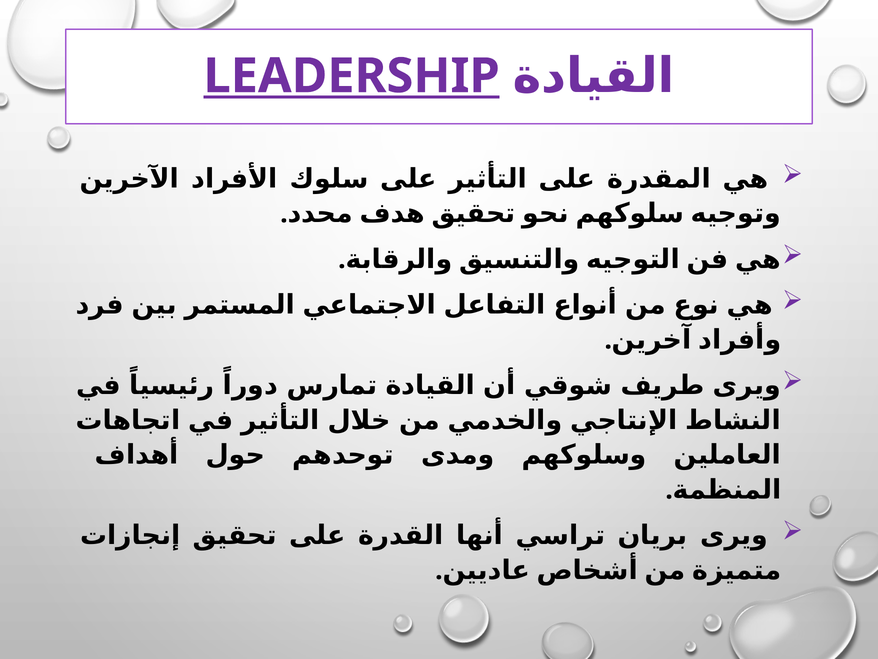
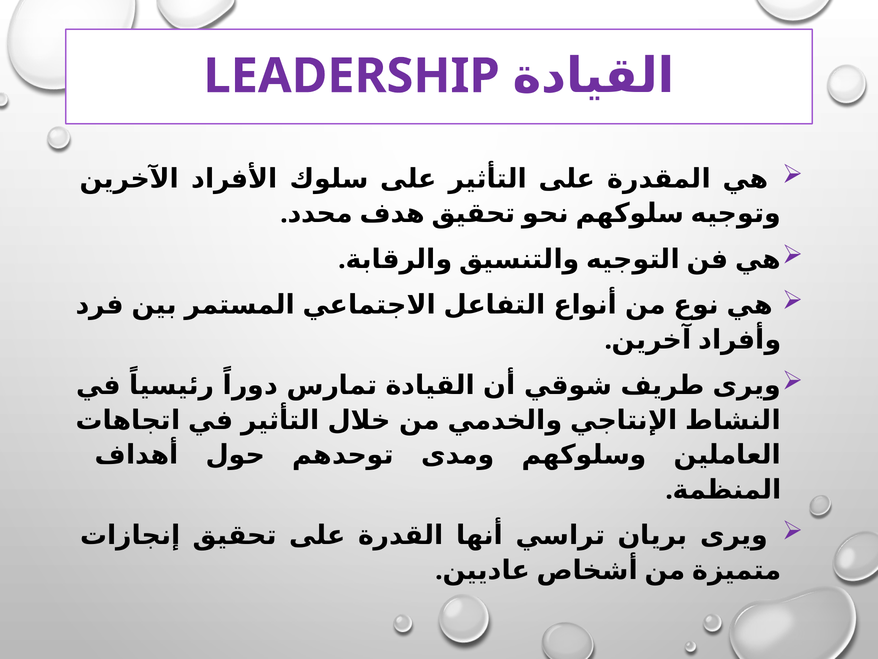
LEADERSHIP underline: present -> none
